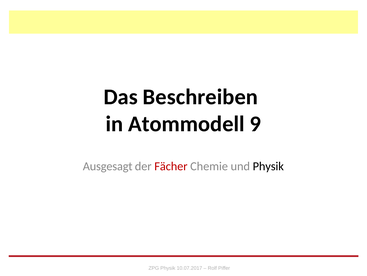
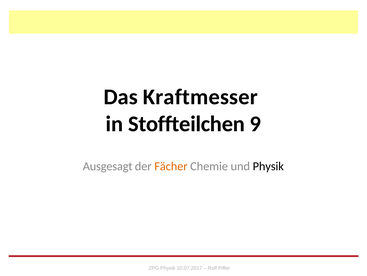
Beschreiben: Beschreiben -> Kraftmesser
Atommodell: Atommodell -> Stoffteilchen
Fächer colour: red -> orange
